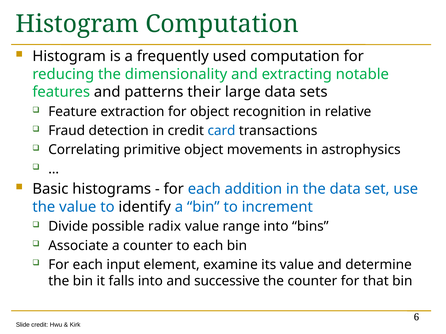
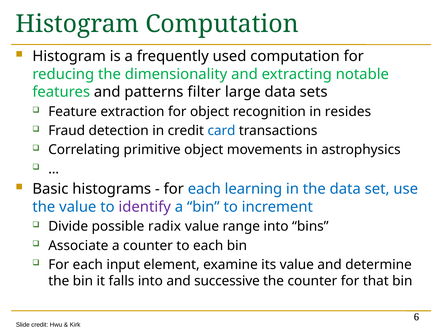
their: their -> filter
relative: relative -> resides
addition: addition -> learning
identify colour: black -> purple
